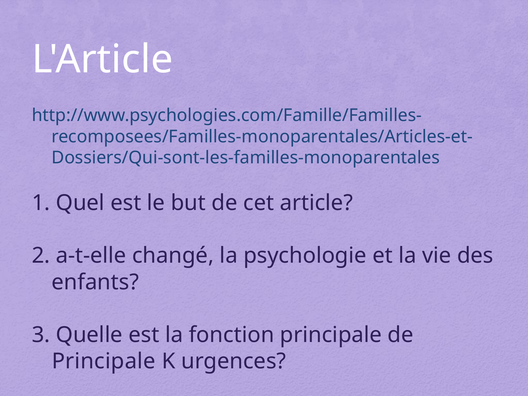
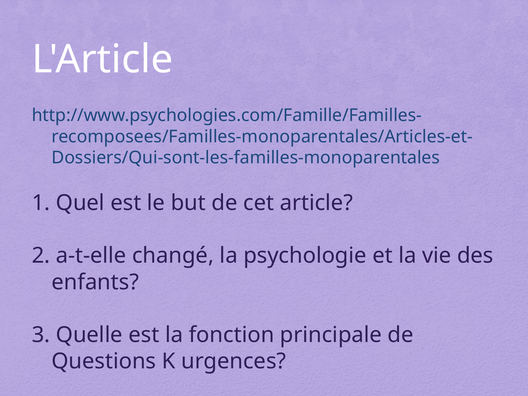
Principale at (104, 361): Principale -> Questions
